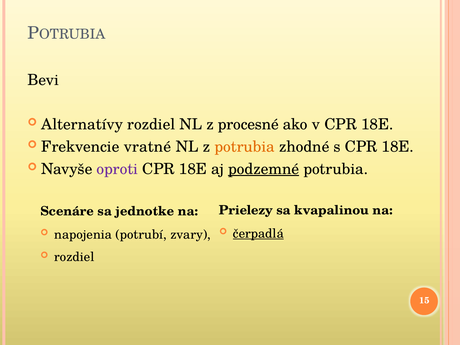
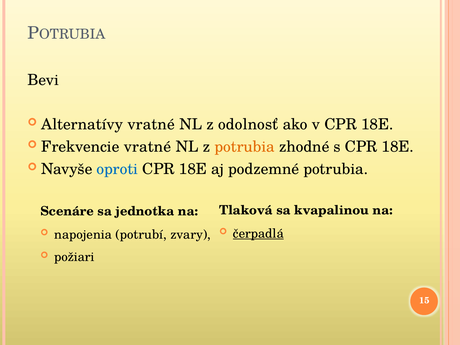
Alternatívy rozdiel: rozdiel -> vratné
procesné: procesné -> odolnosť
oproti colour: purple -> blue
podzemné underline: present -> none
Prielezy: Prielezy -> Tlaková
jednotke: jednotke -> jednotka
rozdiel at (74, 257): rozdiel -> požiari
